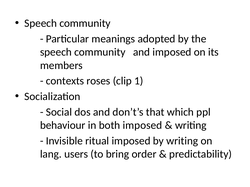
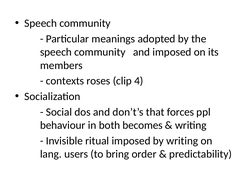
1: 1 -> 4
which: which -> forces
both imposed: imposed -> becomes
